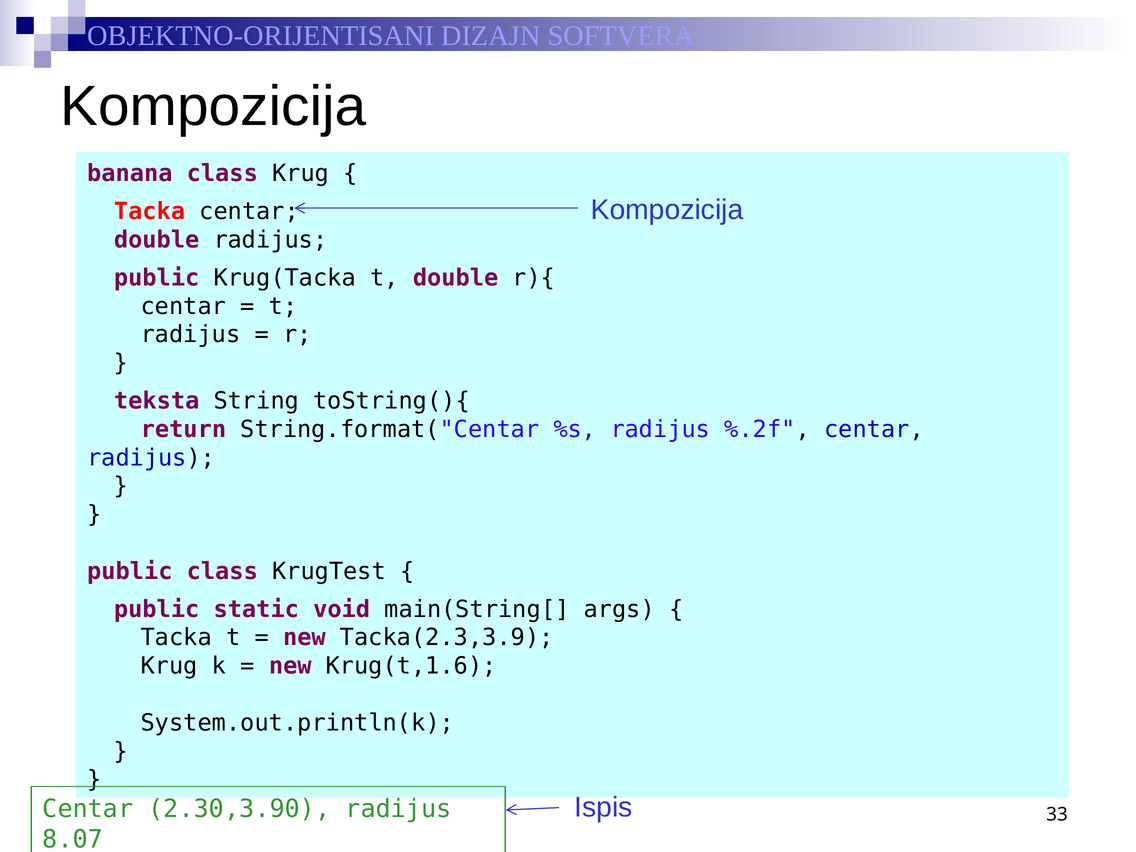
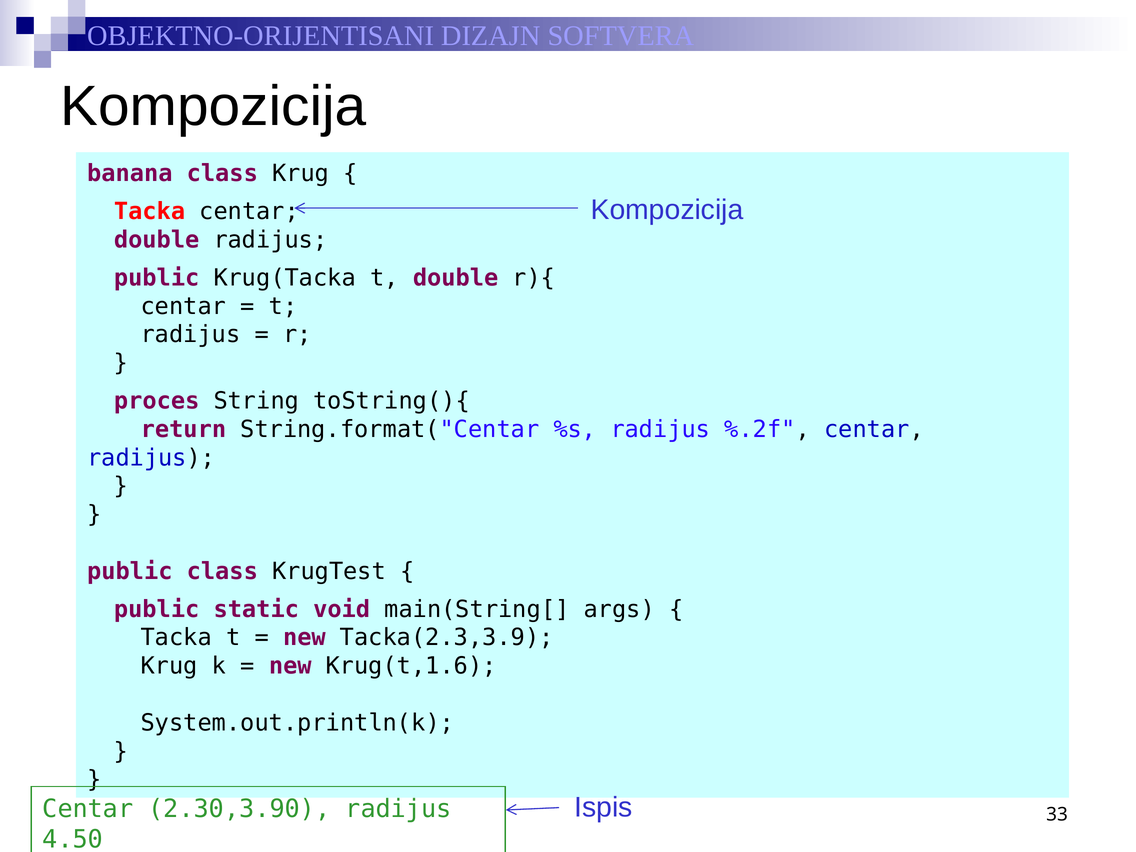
teksta: teksta -> proces
8.07: 8.07 -> 4.50
